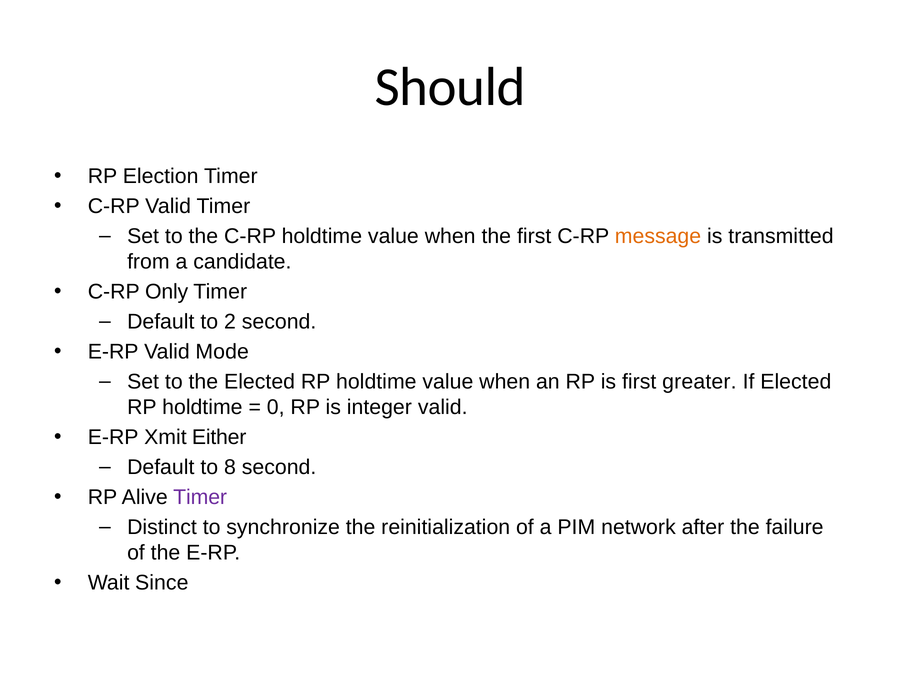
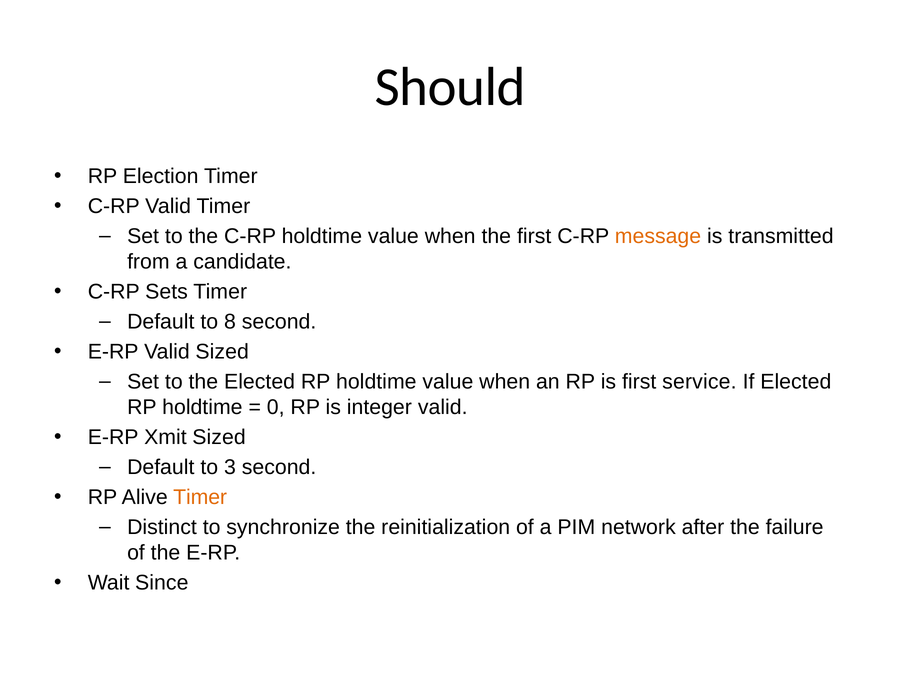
Only: Only -> Sets
2: 2 -> 8
Valid Mode: Mode -> Sized
greater: greater -> service
Xmit Either: Either -> Sized
8: 8 -> 3
Timer at (200, 497) colour: purple -> orange
